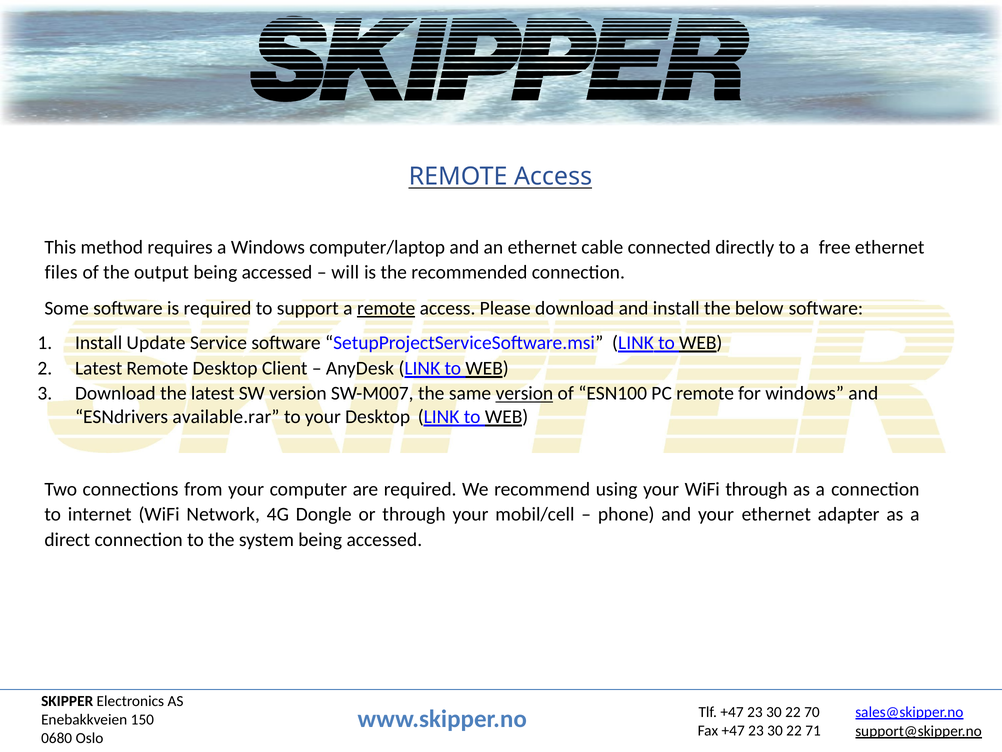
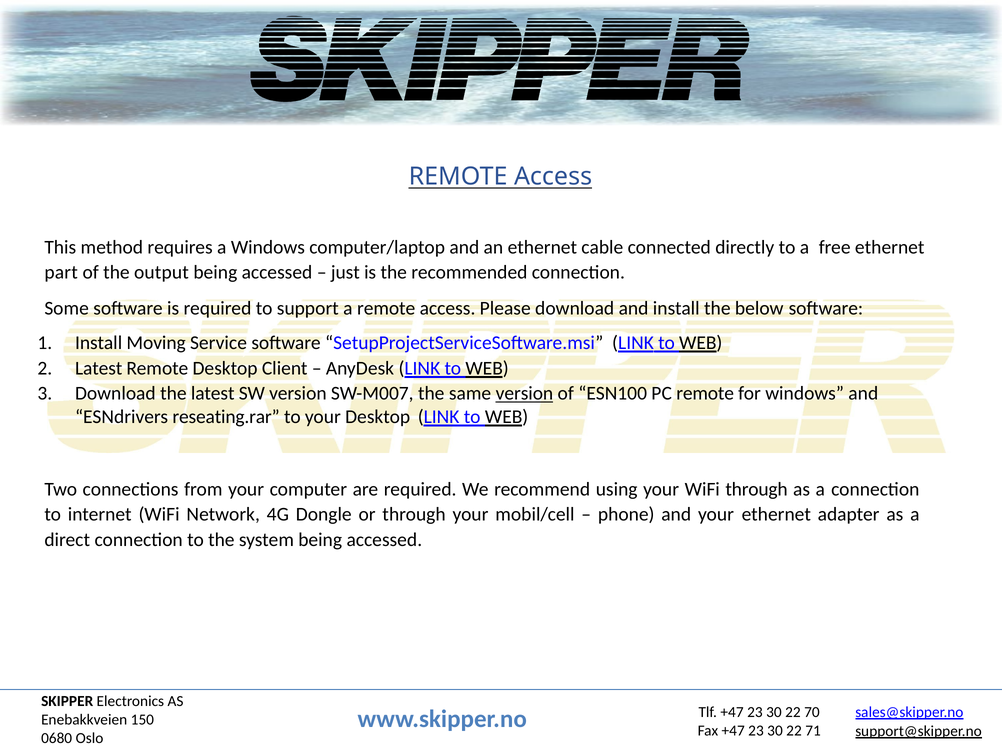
files: files -> part
will: will -> just
remote at (386, 308) underline: present -> none
Update: Update -> Moving
available.rar: available.rar -> reseating.rar
